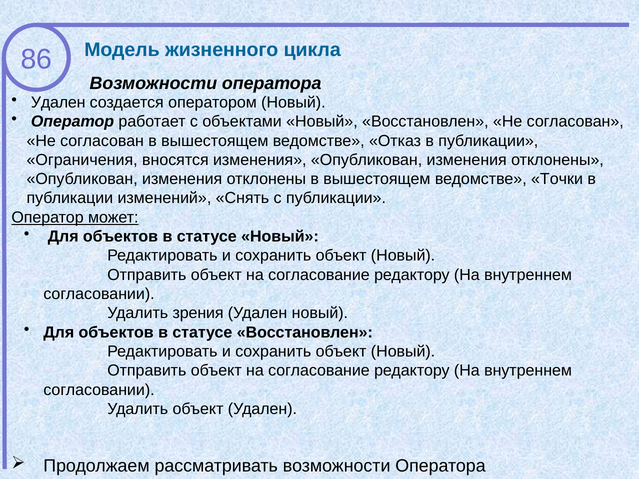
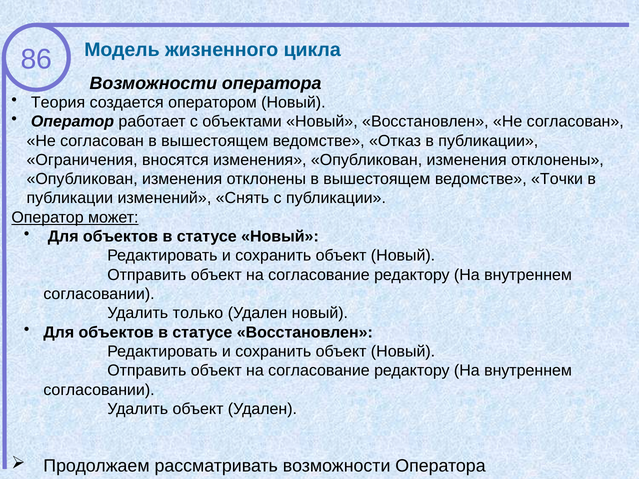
Удален at (58, 102): Удален -> Теория
зрения: зрения -> только
